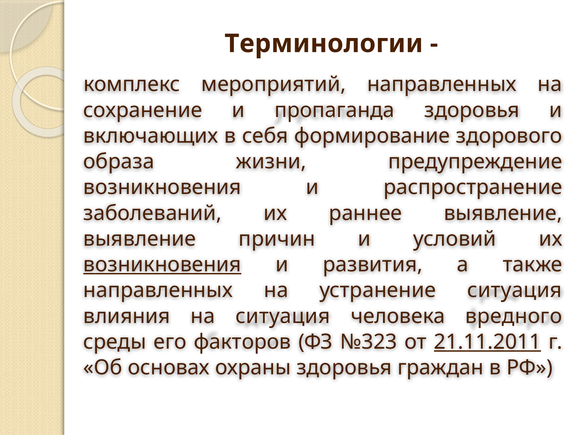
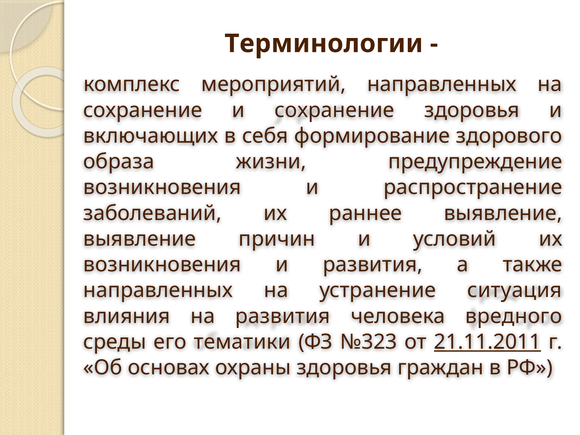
и пропаганда: пропаганда -> сохранение
возникновения at (162, 265) underline: present -> none
на ситуация: ситуация -> развития
факторов: факторов -> тематики
